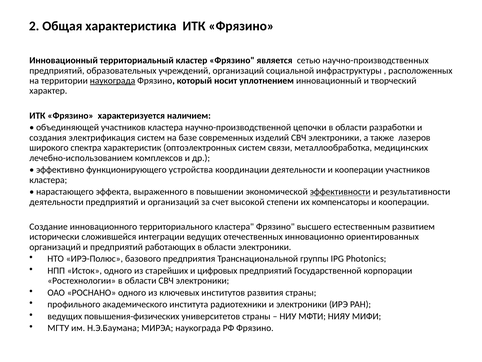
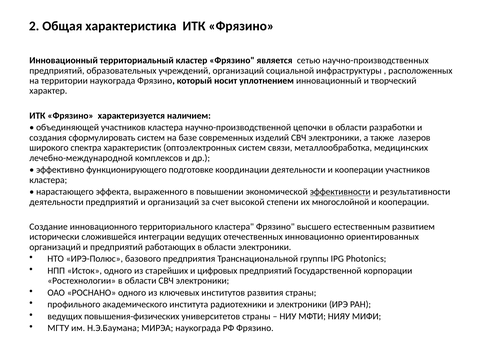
наукограда at (113, 81) underline: present -> none
электрификация: электрификация -> сформулировать
лечебно-использованием: лечебно-использованием -> лечебно-международной
устройства: устройства -> подготовке
компенсаторы: компенсаторы -> многослойной
